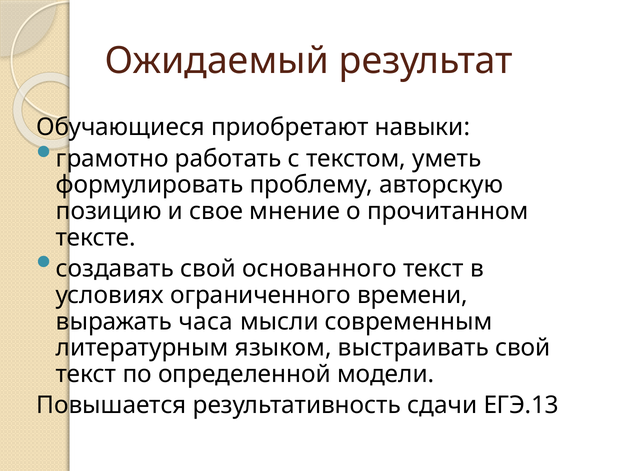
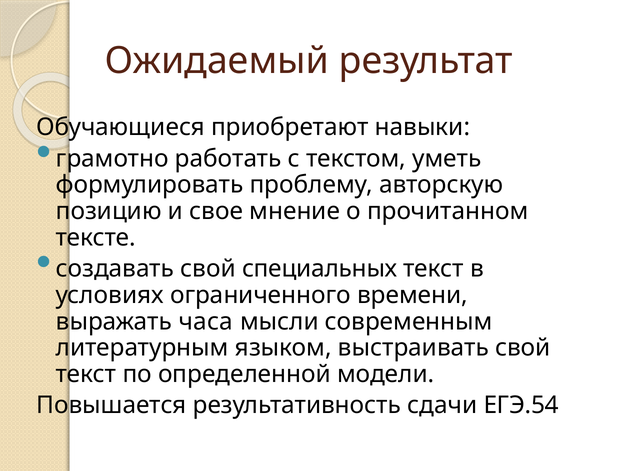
основанного: основанного -> специальных
ЕГЭ.13: ЕГЭ.13 -> ЕГЭ.54
